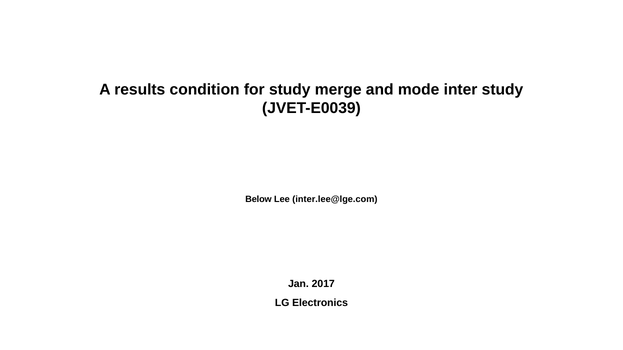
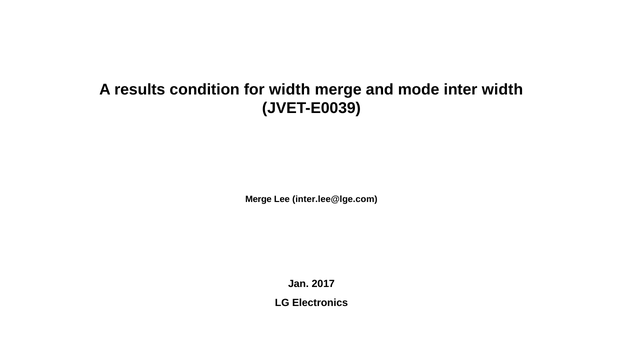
for study: study -> width
inter study: study -> width
Below at (258, 199): Below -> Merge
